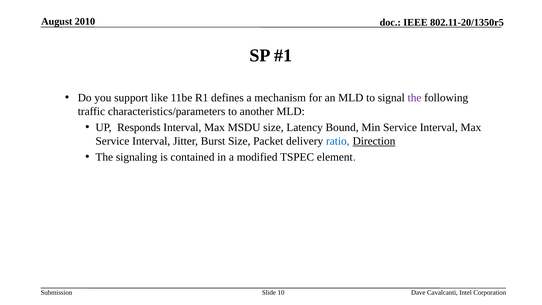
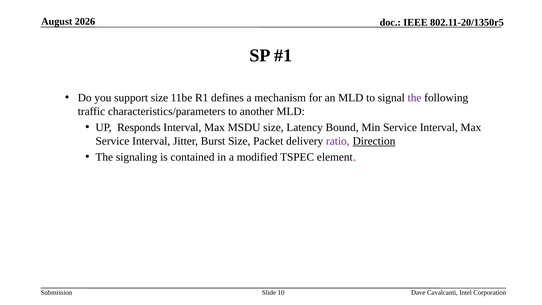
2010: 2010 -> 2026
support like: like -> size
ratio colour: blue -> purple
